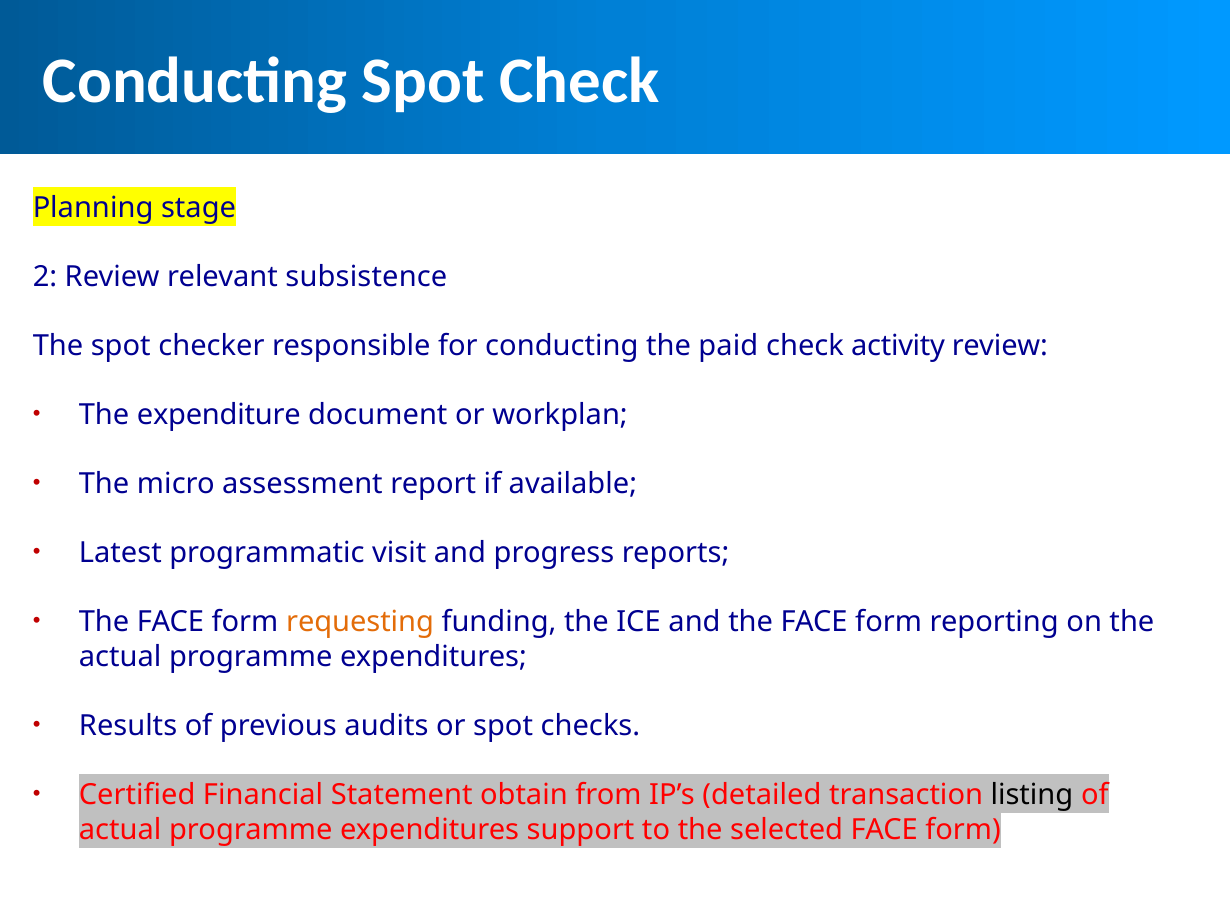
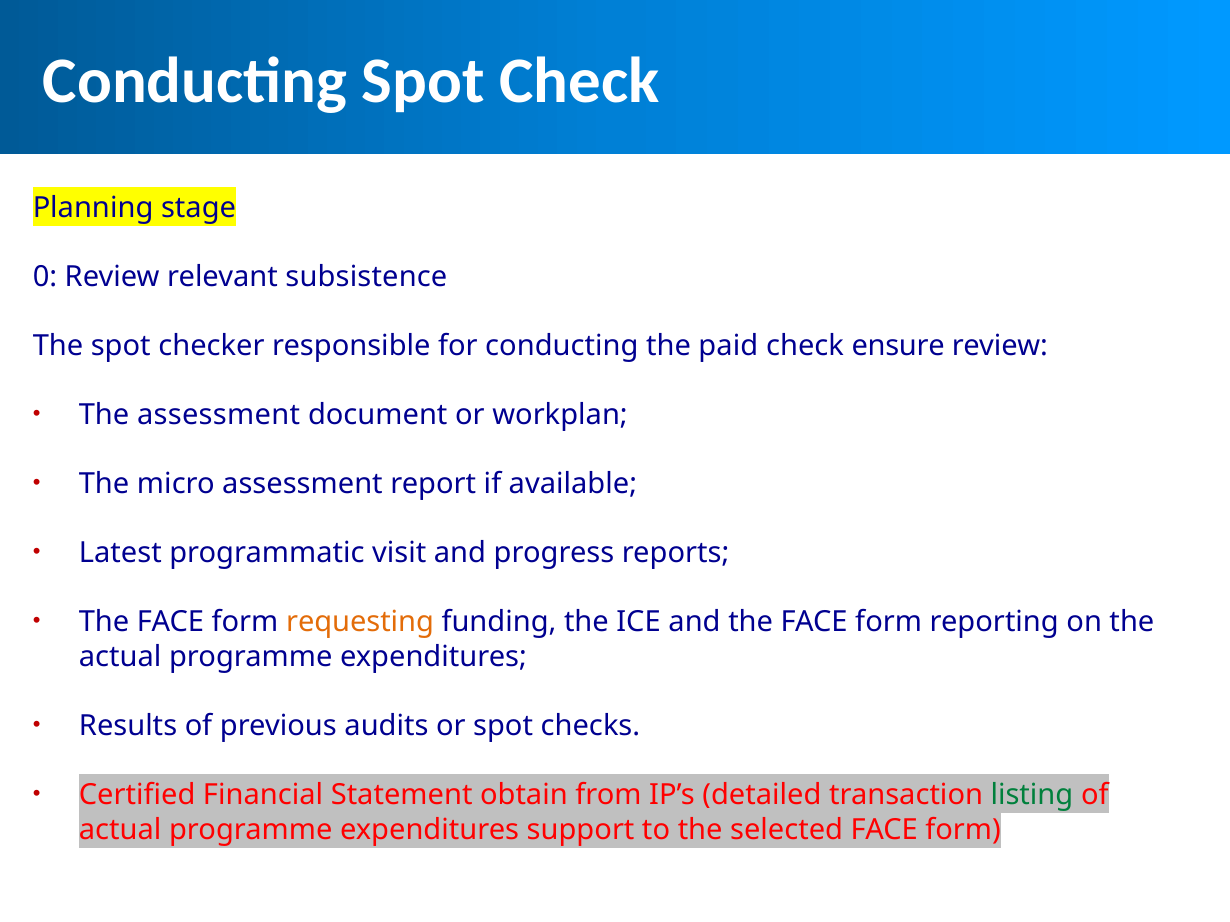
2: 2 -> 0
activity: activity -> ensure
The expenditure: expenditure -> assessment
listing colour: black -> green
